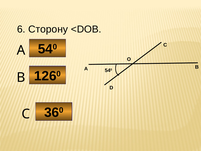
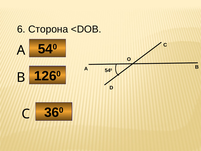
Сторону: Сторону -> Сторона
